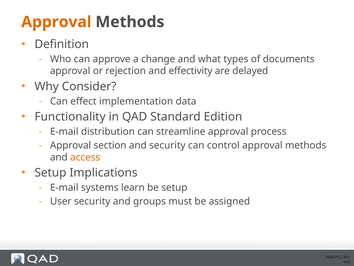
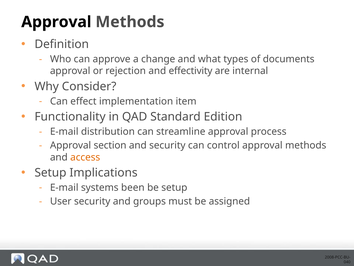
Approval at (56, 22) colour: orange -> black
delayed: delayed -> internal
data: data -> item
learn: learn -> been
